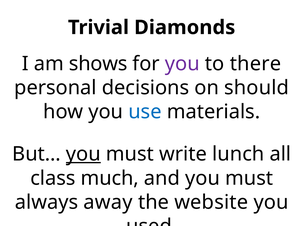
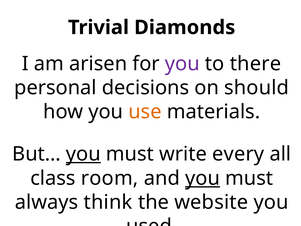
shows: shows -> arisen
use colour: blue -> orange
lunch: lunch -> every
much: much -> room
you at (203, 178) underline: none -> present
away: away -> think
